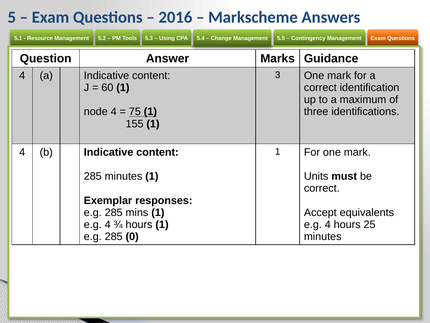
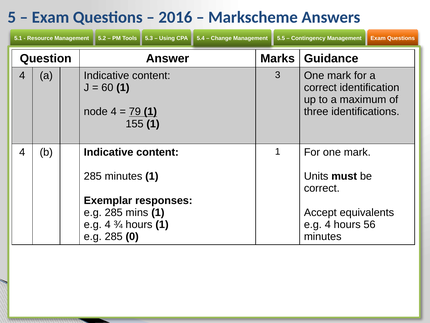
75: 75 -> 79
25: 25 -> 56
